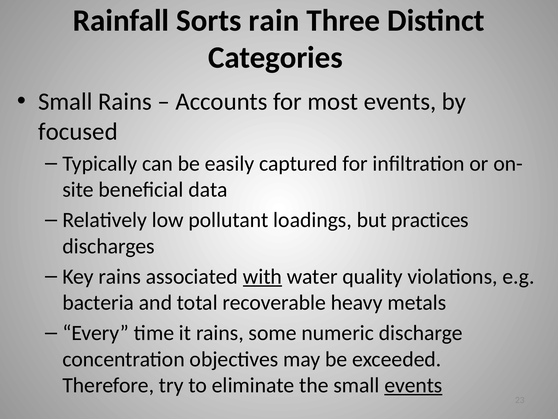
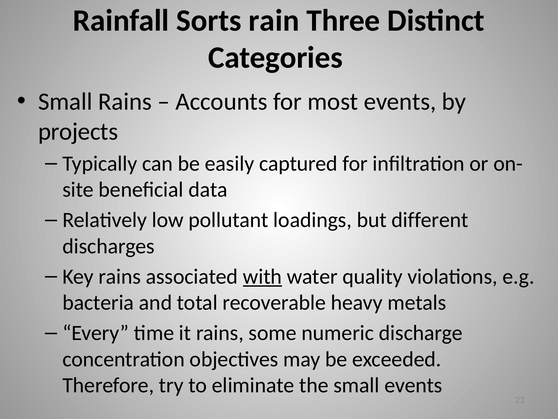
focused: focused -> projects
practices: practices -> different
events at (413, 385) underline: present -> none
